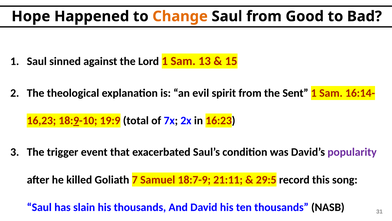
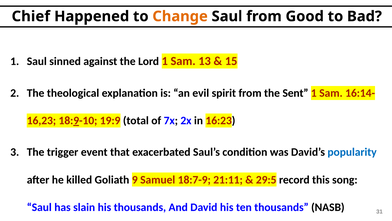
Hope: Hope -> Chief
popularity colour: purple -> blue
7: 7 -> 9
